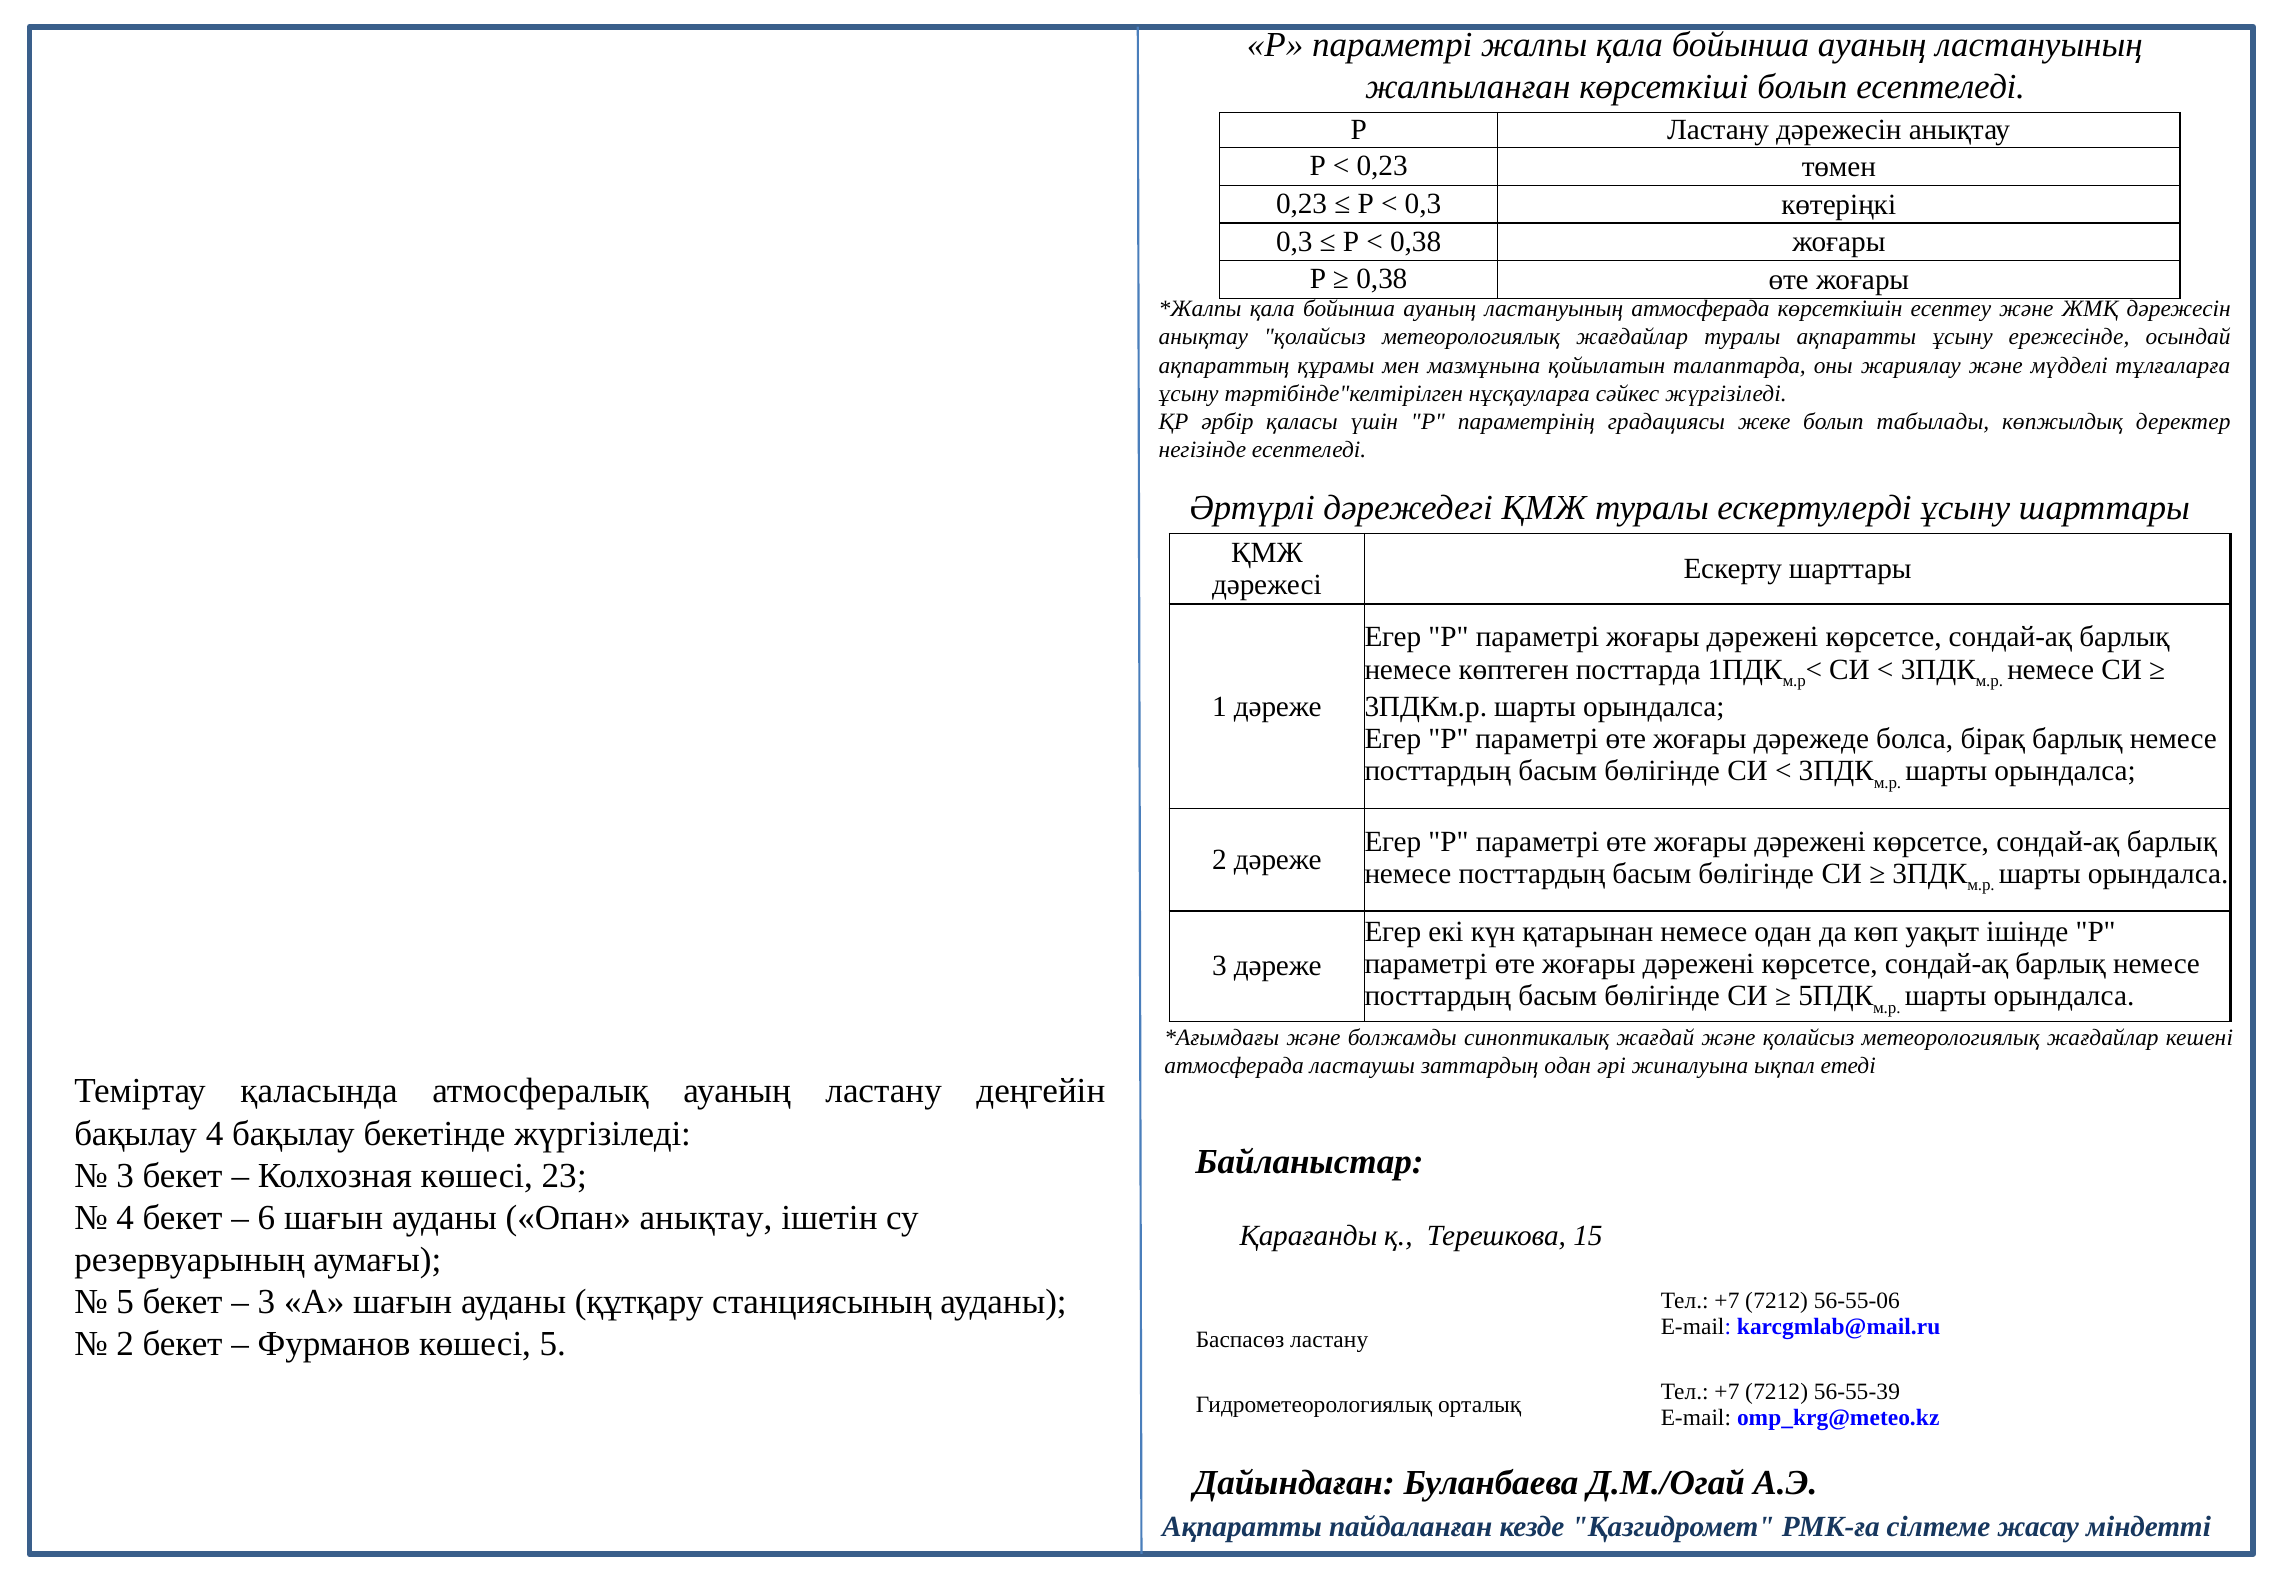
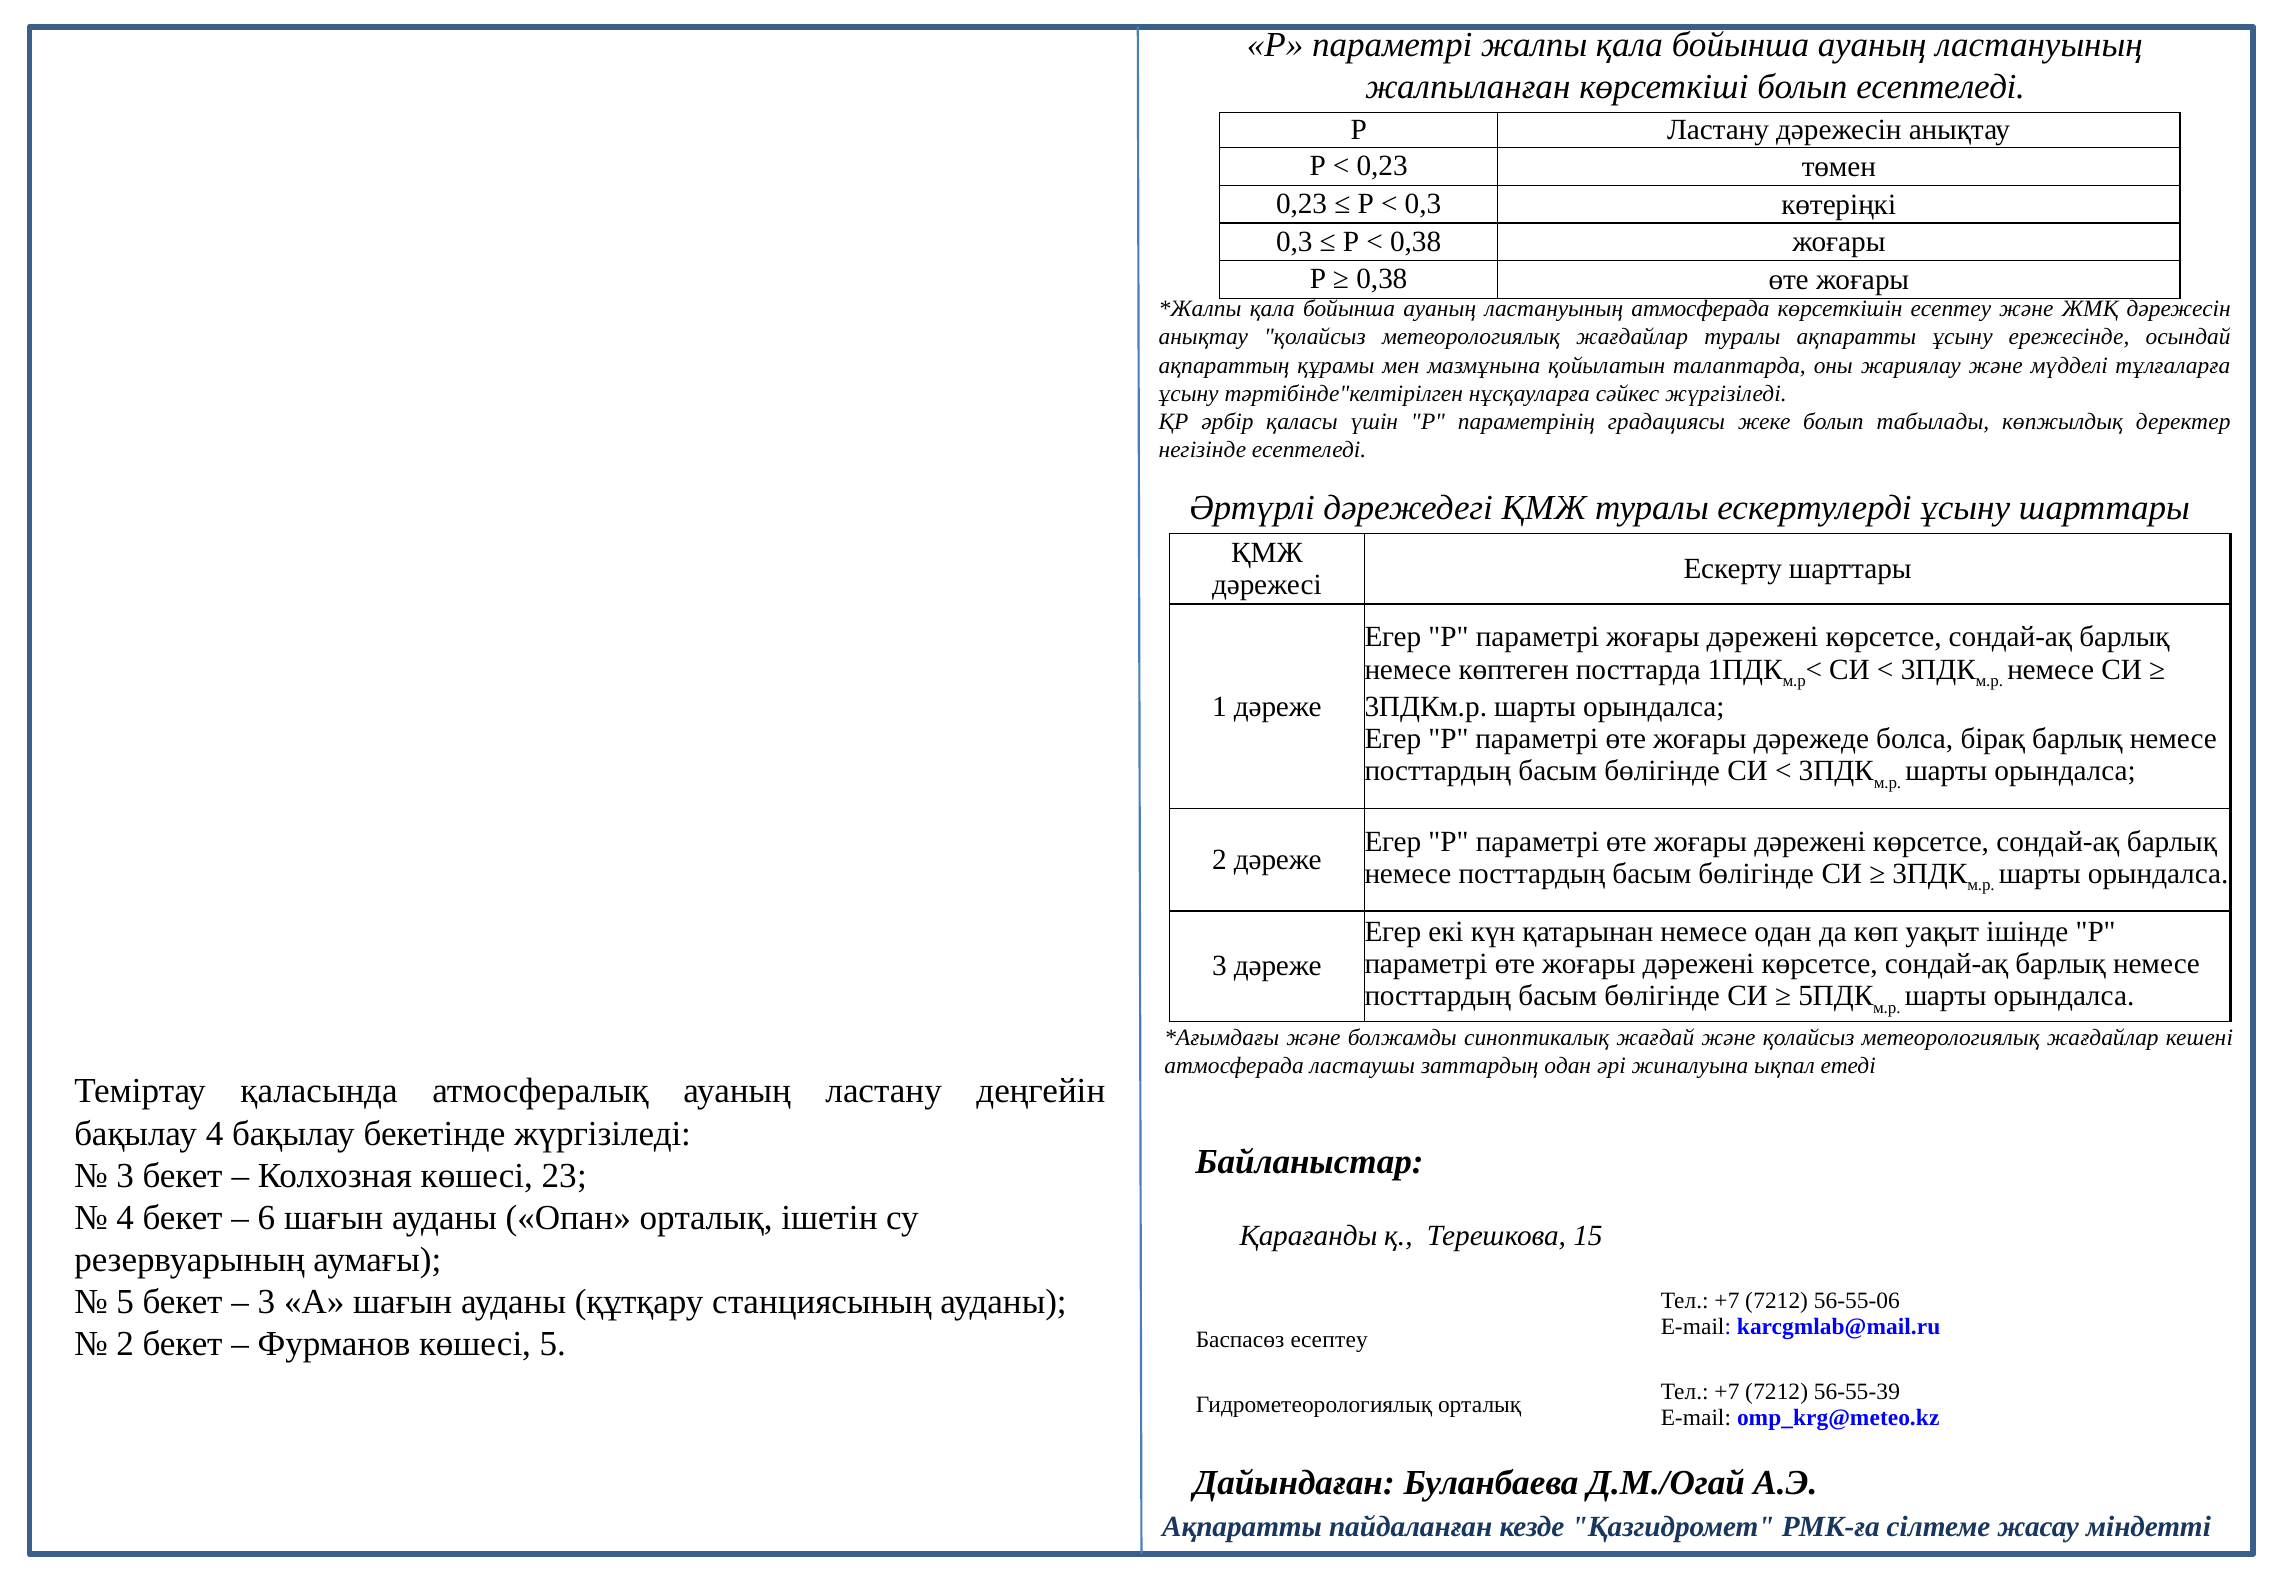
Опан анықтау: анықтау -> орталық
Баспасөз ластану: ластану -> есептеу
